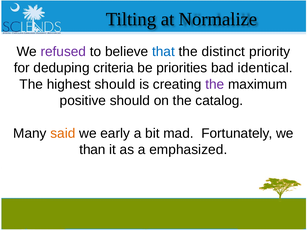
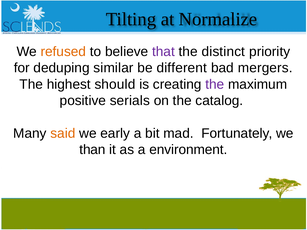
refused colour: purple -> orange
that colour: blue -> purple
criteria: criteria -> similar
priorities: priorities -> different
identical: identical -> mergers
positive should: should -> serials
emphasized: emphasized -> environment
